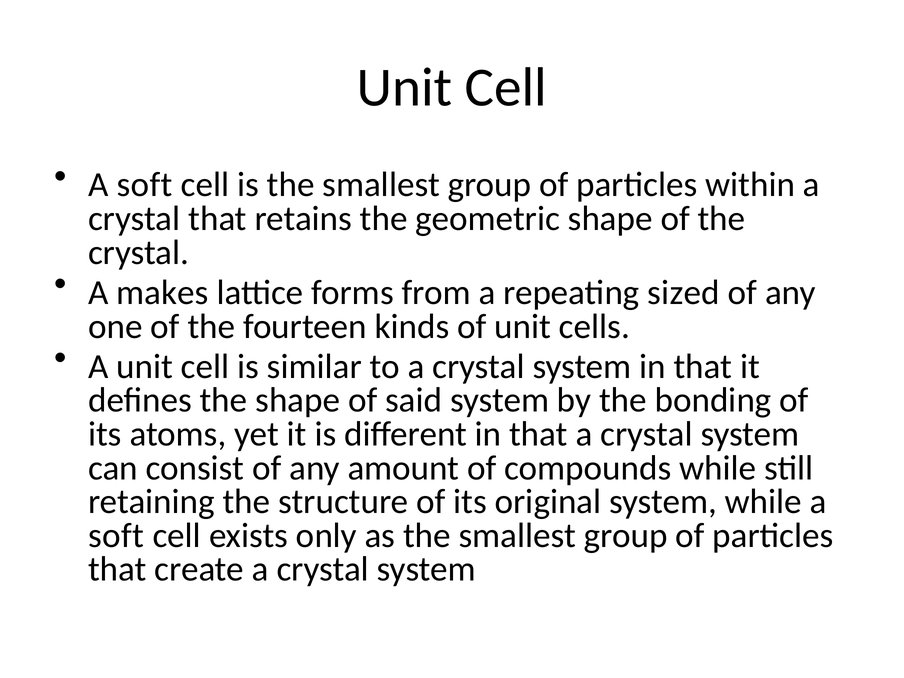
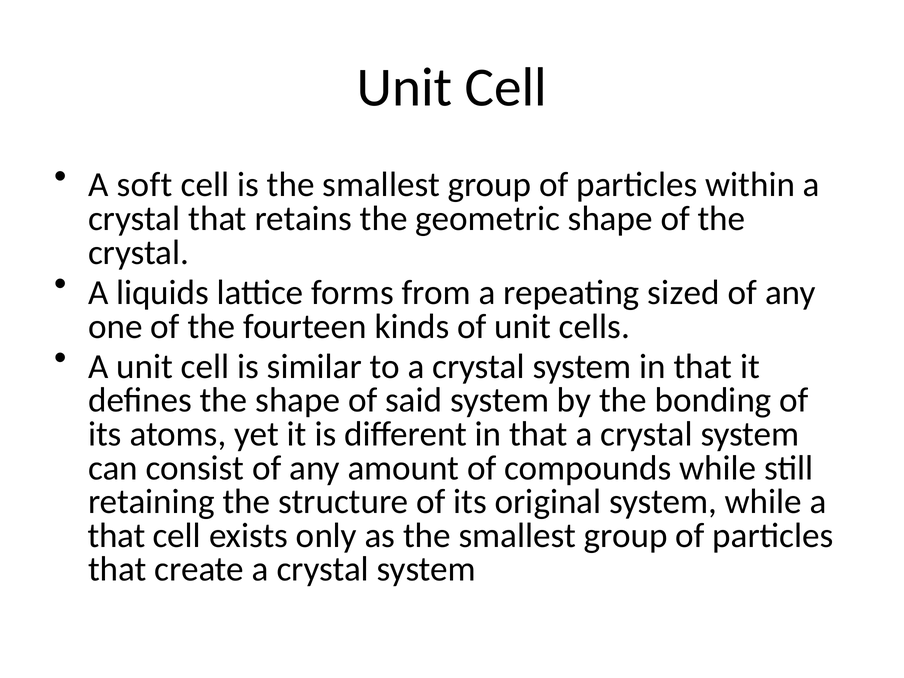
makes: makes -> liquids
soft at (116, 535): soft -> that
